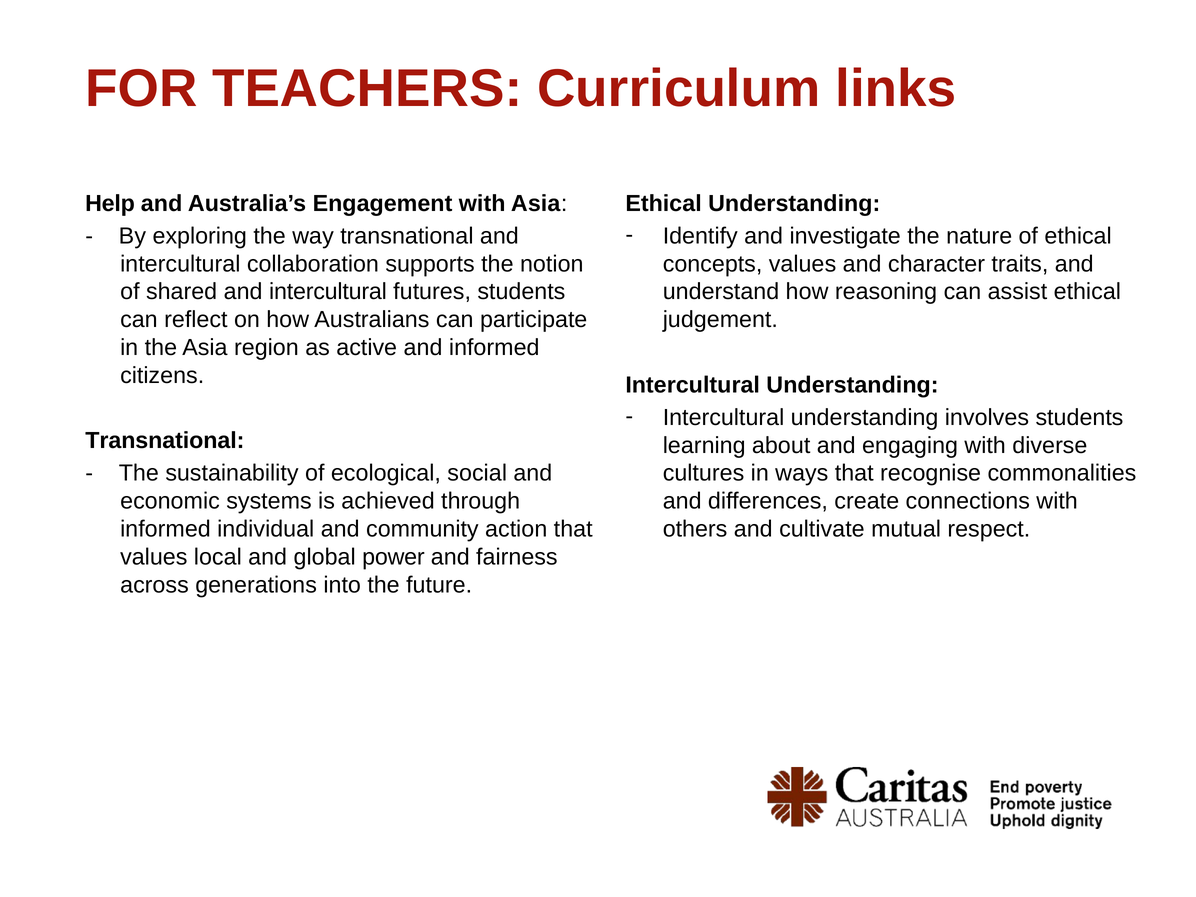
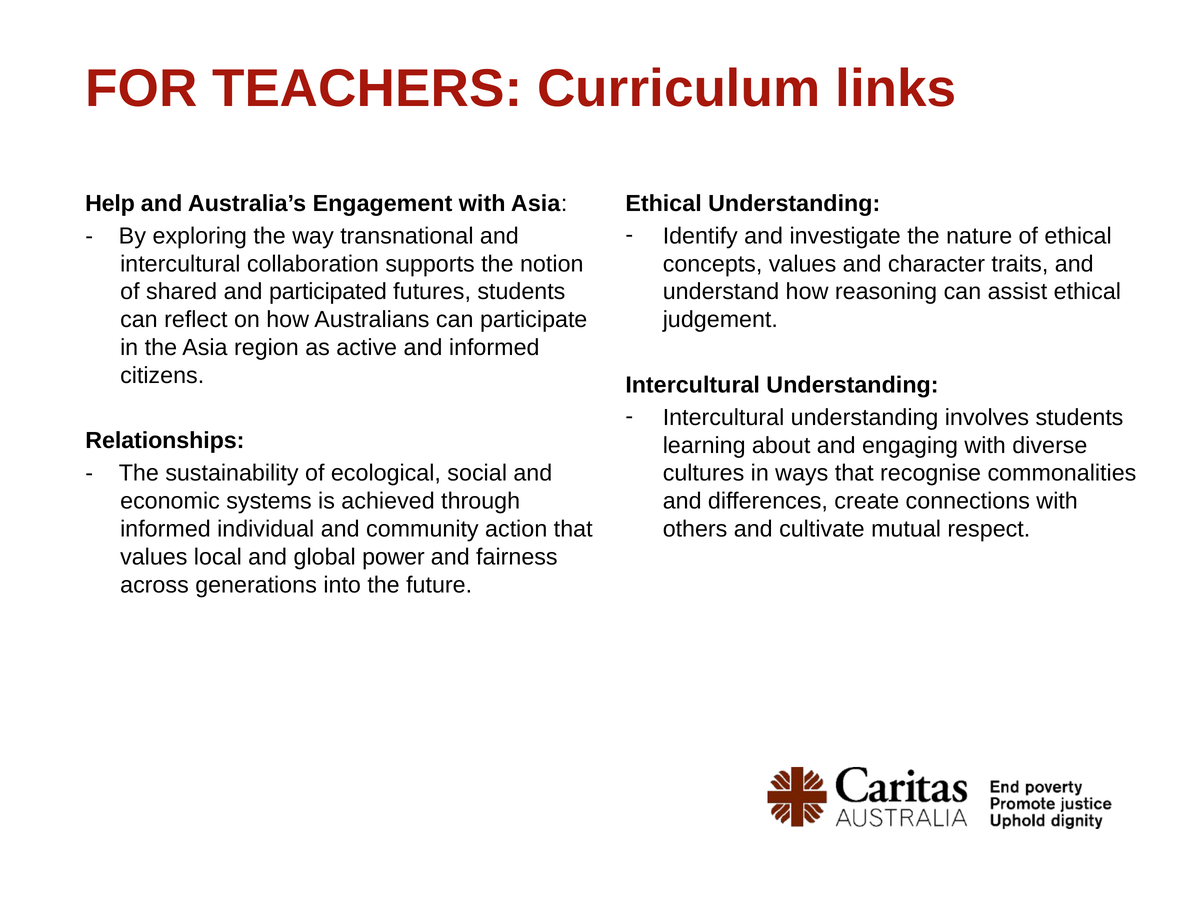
shared and intercultural: intercultural -> participated
Transnational at (165, 441): Transnational -> Relationships
